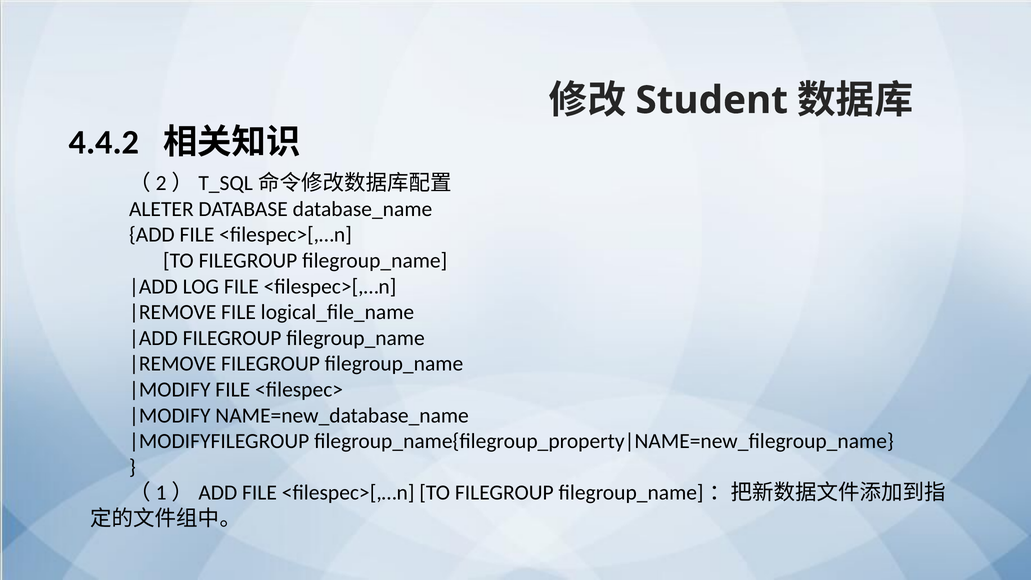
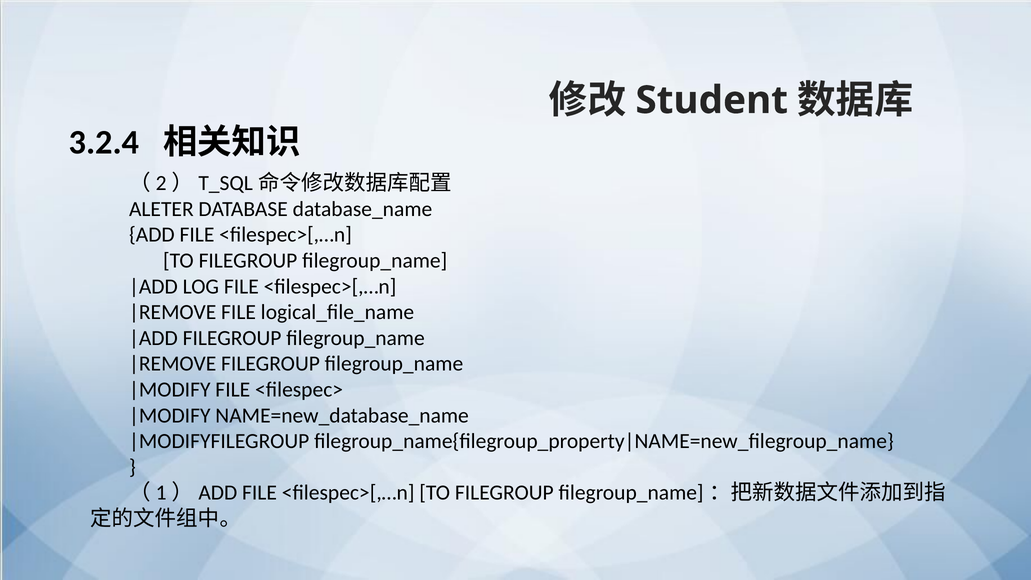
4.4.2: 4.4.2 -> 3.2.4
